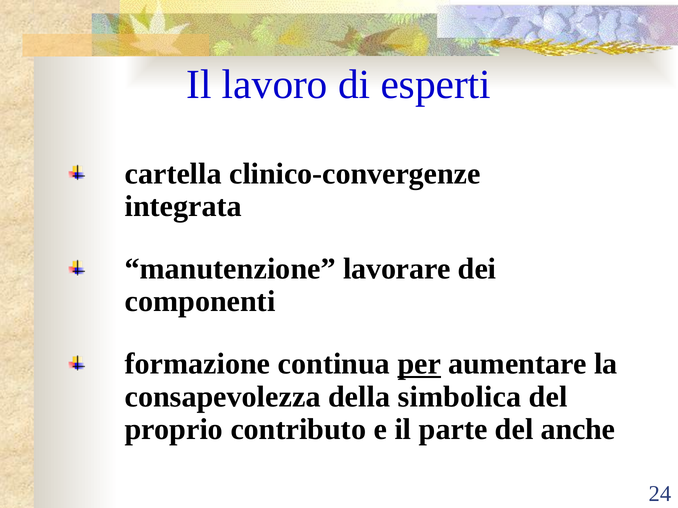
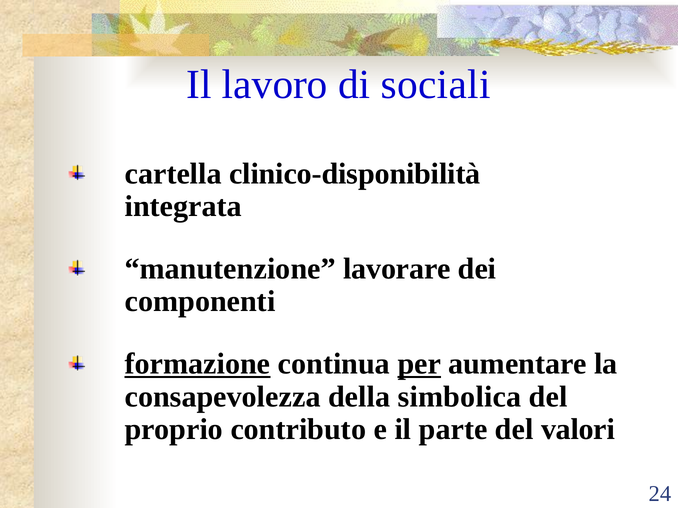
esperti: esperti -> sociali
clinico-convergenze: clinico-convergenze -> clinico-disponibilità
formazione underline: none -> present
anche: anche -> valori
